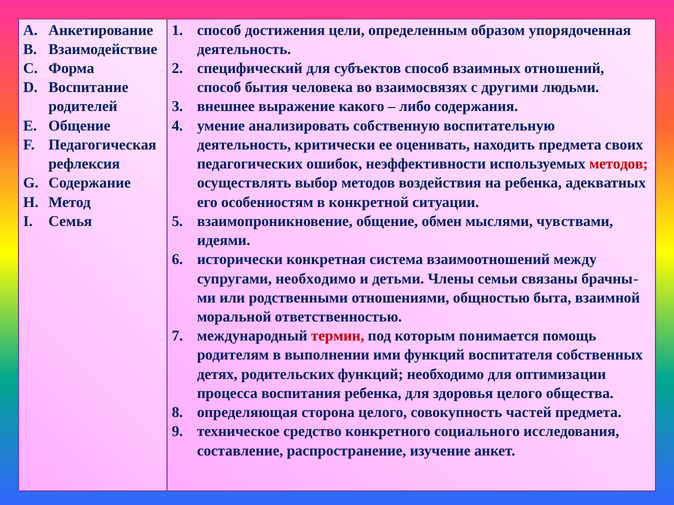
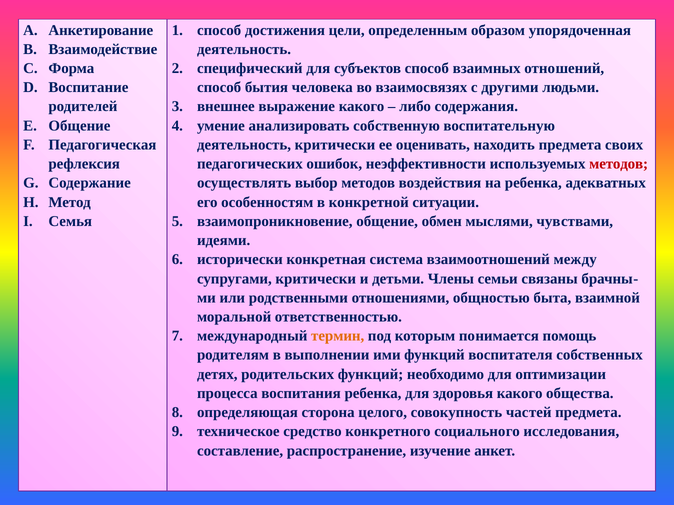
супругами необходимо: необходимо -> критически
термин colour: red -> orange
здоровья целого: целого -> какого
